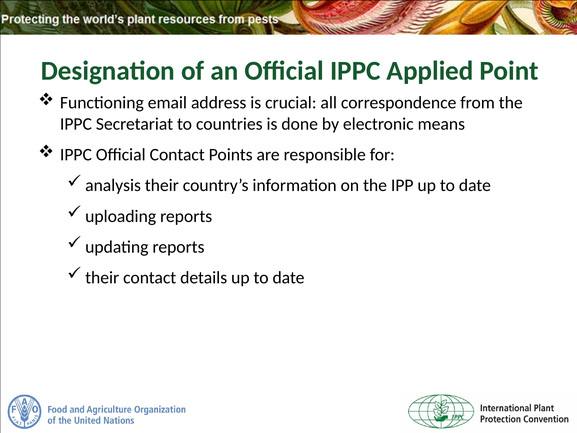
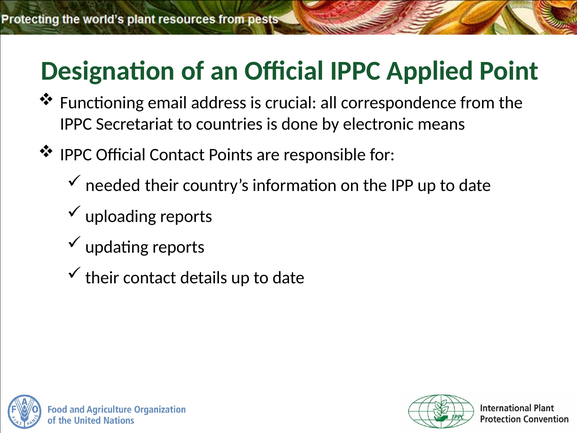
analysis: analysis -> needed
